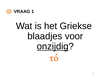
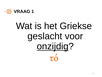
blaadjes: blaadjes -> geslacht
